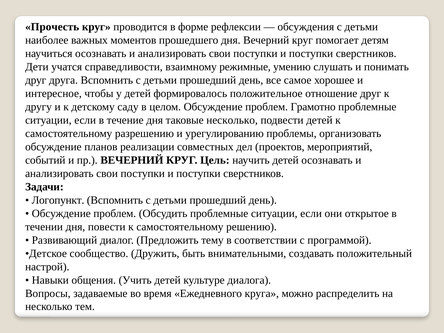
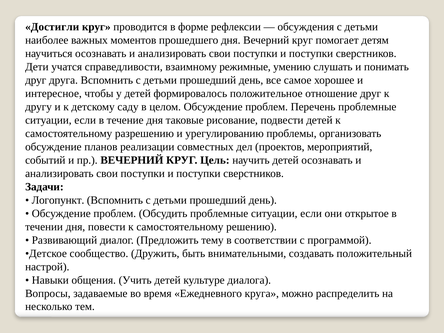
Прочесть: Прочесть -> Достигли
Грамотно: Грамотно -> Перечень
таковые несколько: несколько -> рисование
